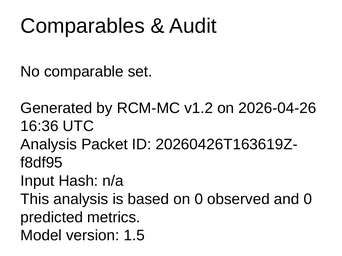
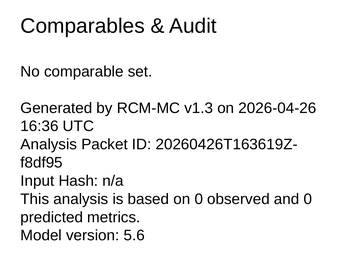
v1.2: v1.2 -> v1.3
1.5: 1.5 -> 5.6
